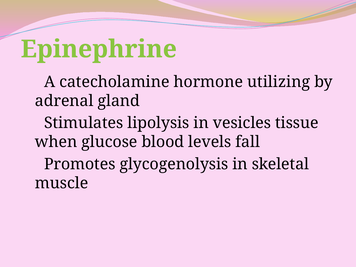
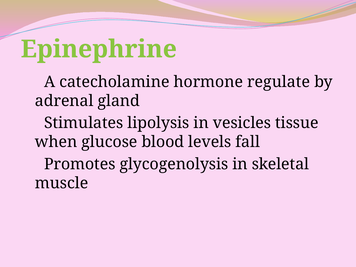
utilizing: utilizing -> regulate
